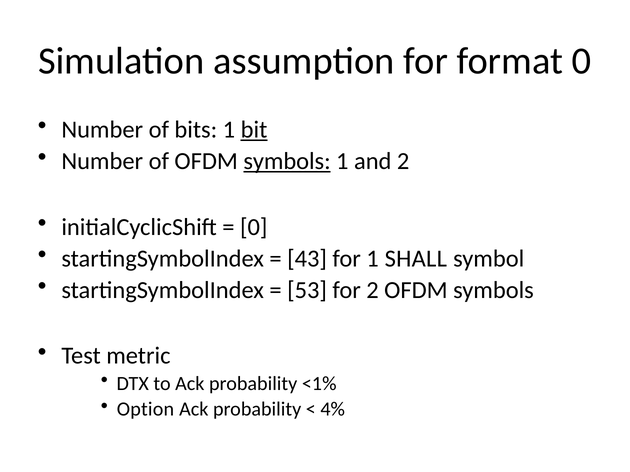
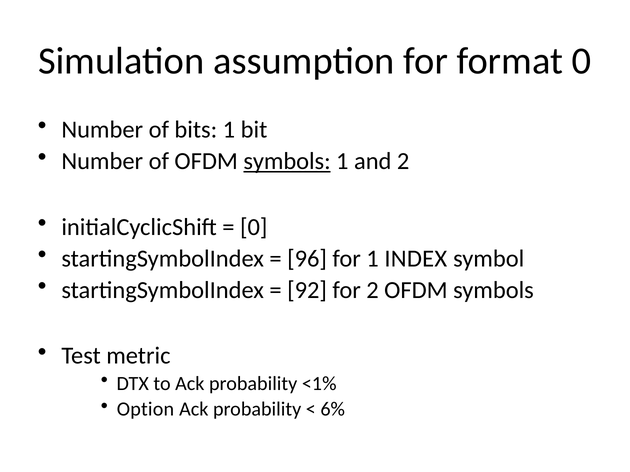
bit underline: present -> none
43: 43 -> 96
SHALL: SHALL -> INDEX
53: 53 -> 92
4%: 4% -> 6%
